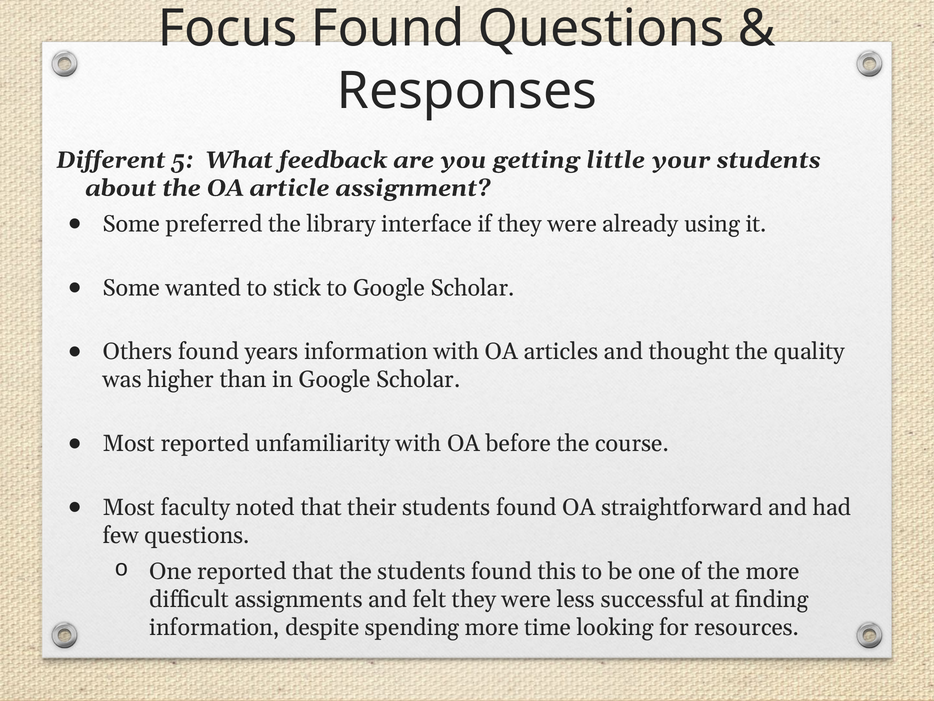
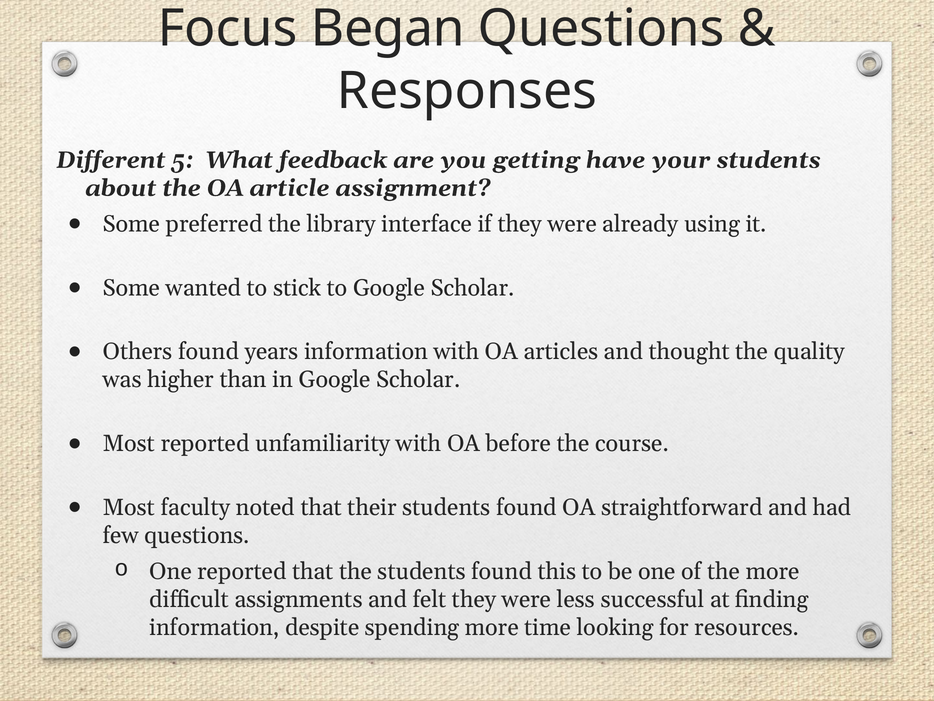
Focus Found: Found -> Began
little: little -> have
